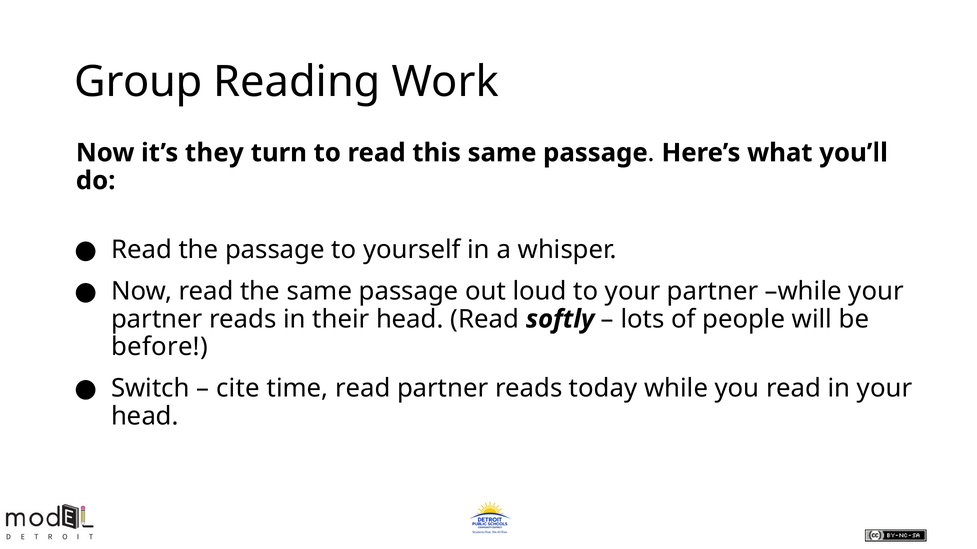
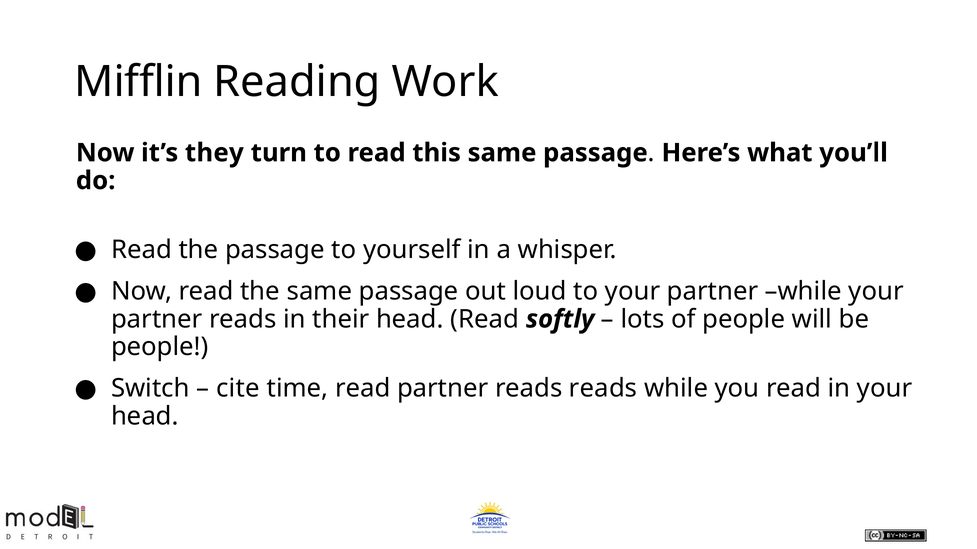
Group: Group -> Mifflin
before at (160, 347): before -> people
reads today: today -> reads
